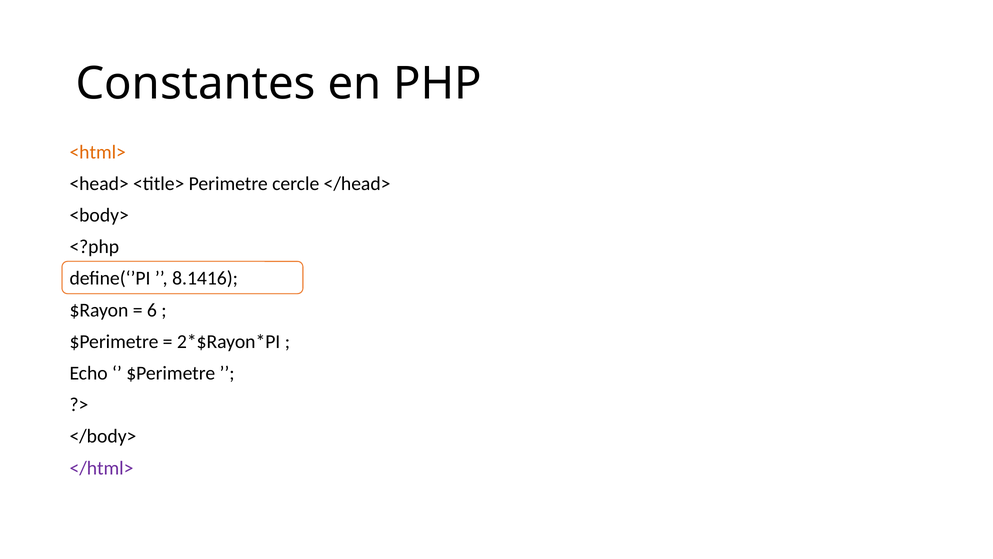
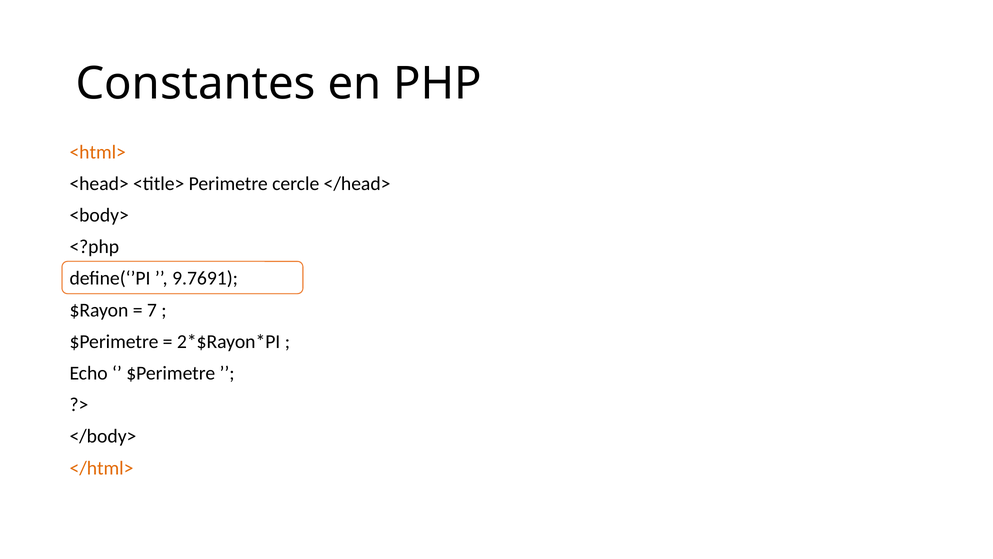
8.1416: 8.1416 -> 9.7691
6: 6 -> 7
</html> colour: purple -> orange
